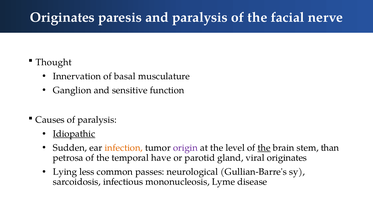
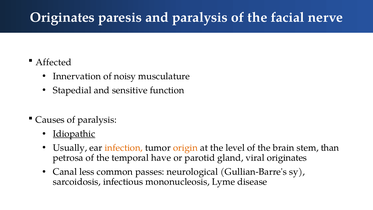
Thought: Thought -> Affected
basal: basal -> noisy
Ganglion: Ganglion -> Stapedial
Sudden: Sudden -> Usually
origin colour: purple -> orange
the at (264, 148) underline: present -> none
Lying: Lying -> Canal
